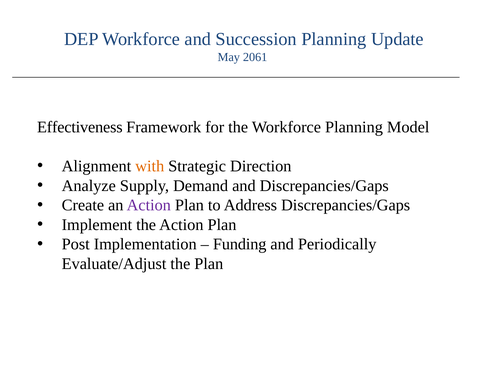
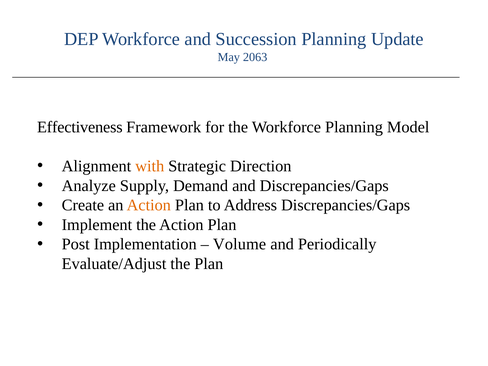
2061: 2061 -> 2063
Action at (149, 205) colour: purple -> orange
Funding: Funding -> Volume
